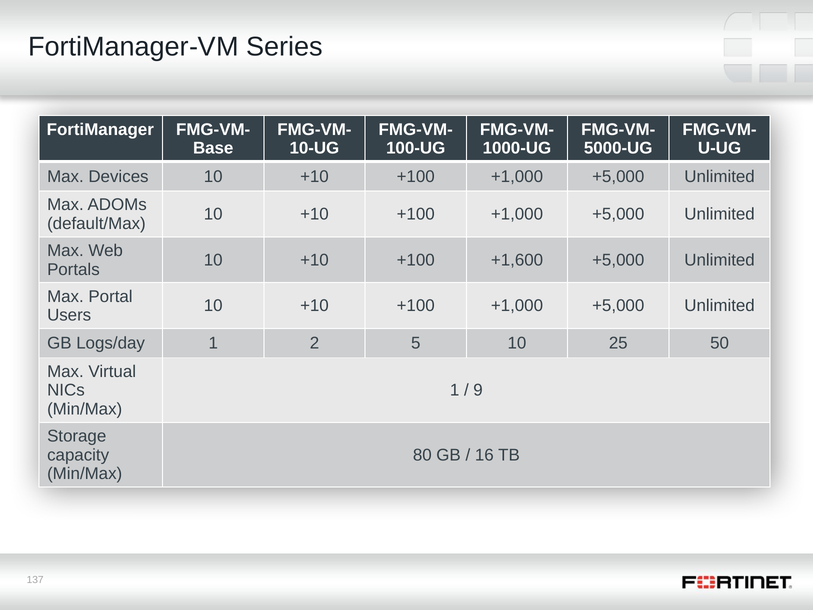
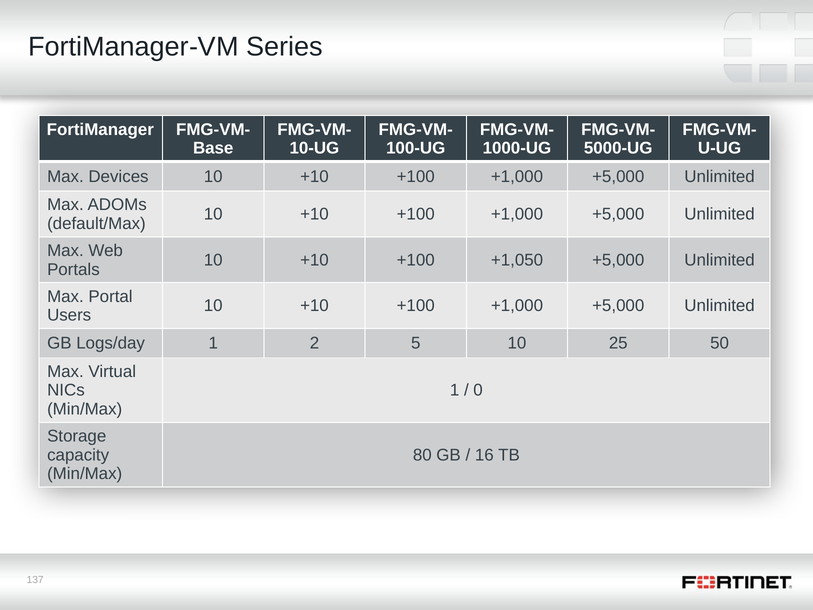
+1,600: +1,600 -> +1,050
9: 9 -> 0
